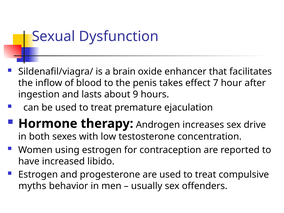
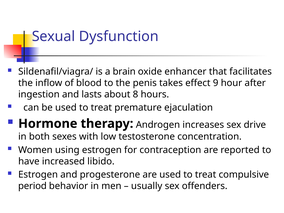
7: 7 -> 9
9: 9 -> 8
myths: myths -> period
